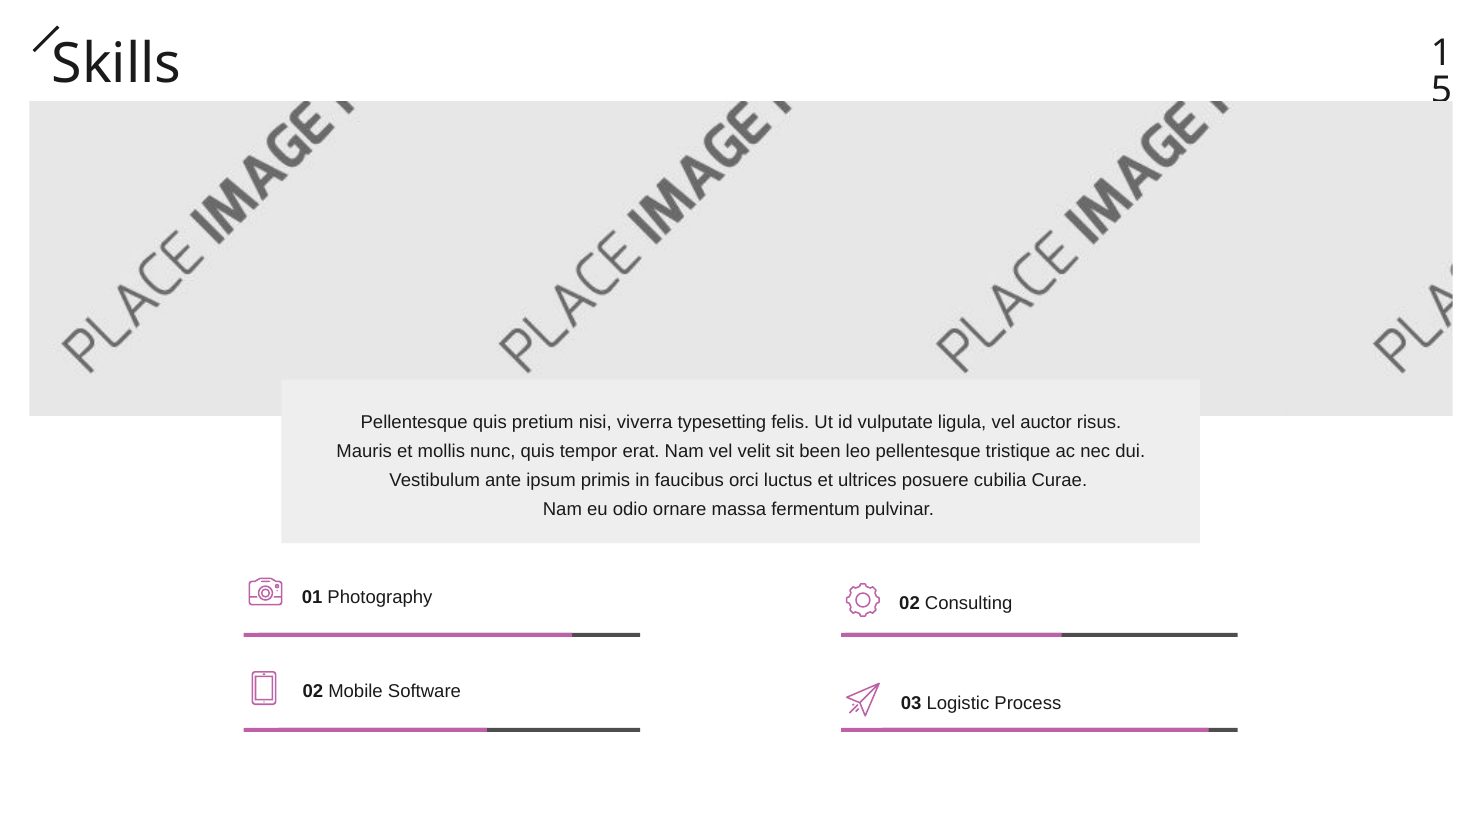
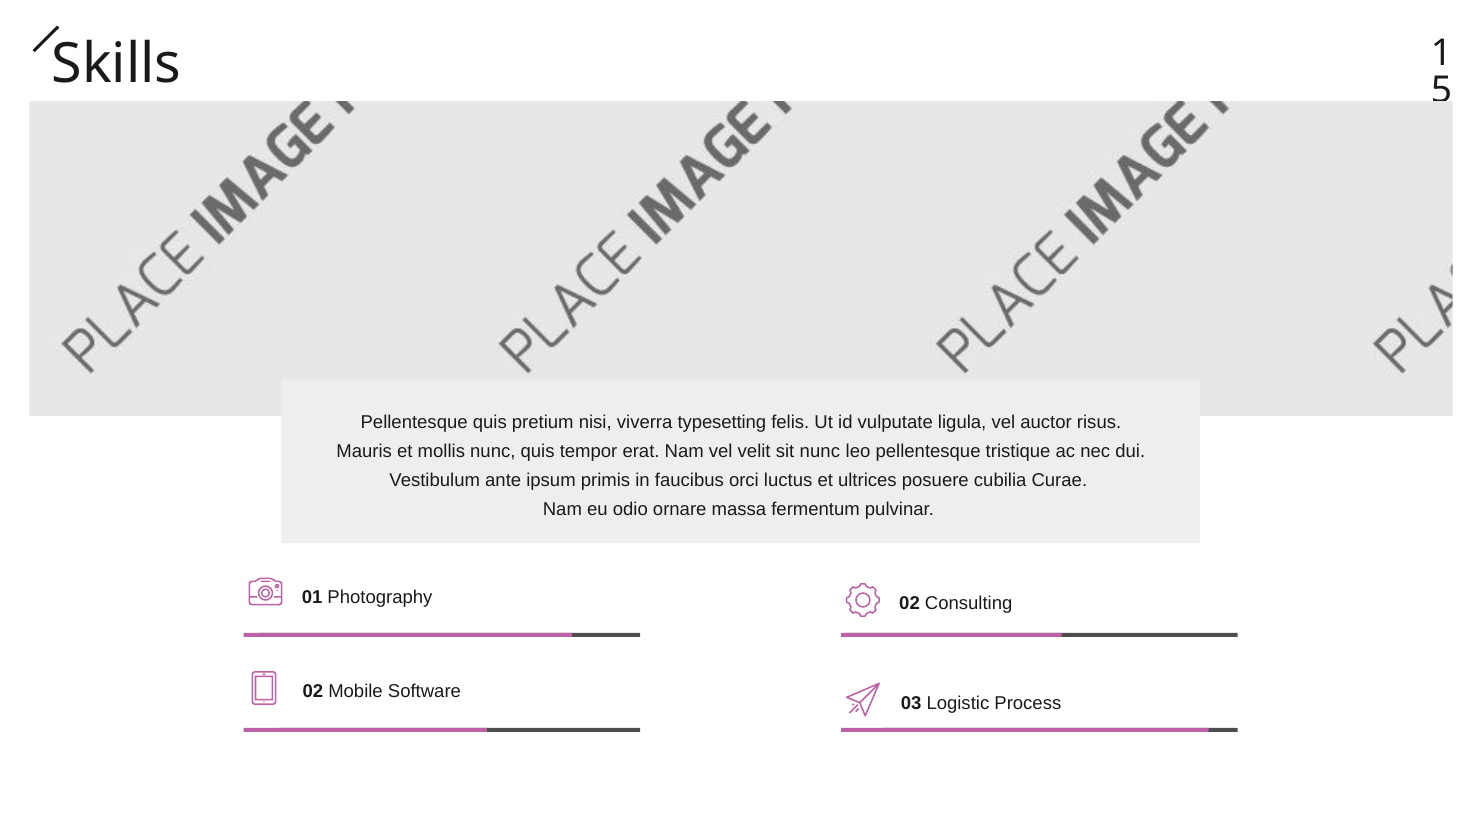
sit been: been -> nunc
